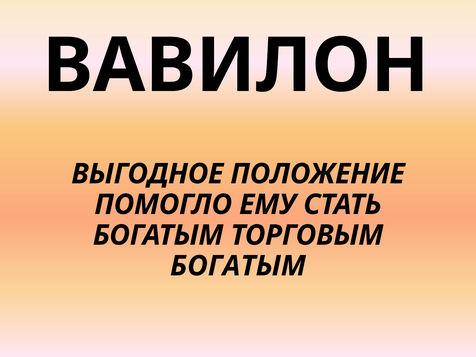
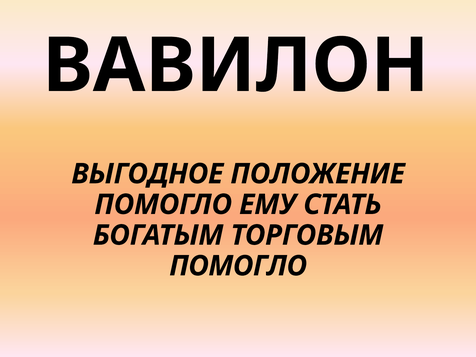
БОГАТЫМ at (238, 266): БОГАТЫМ -> ПОМОГЛО
